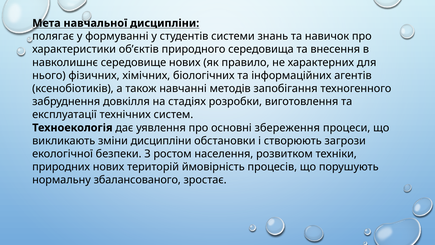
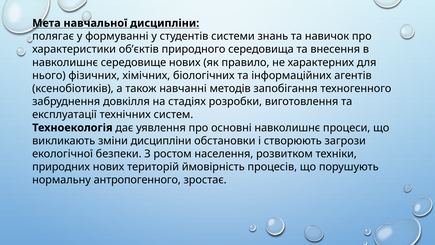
основні збереження: збереження -> навколишнє
збалансованого: збалансованого -> антропогенного
